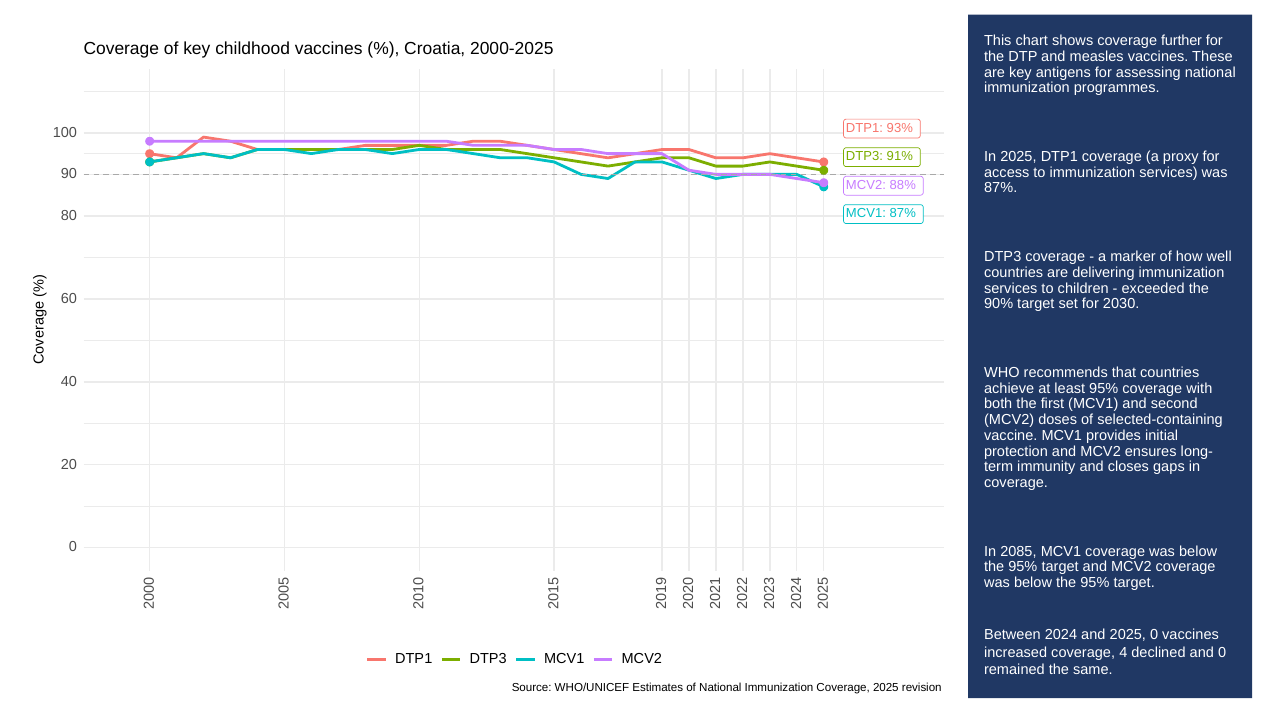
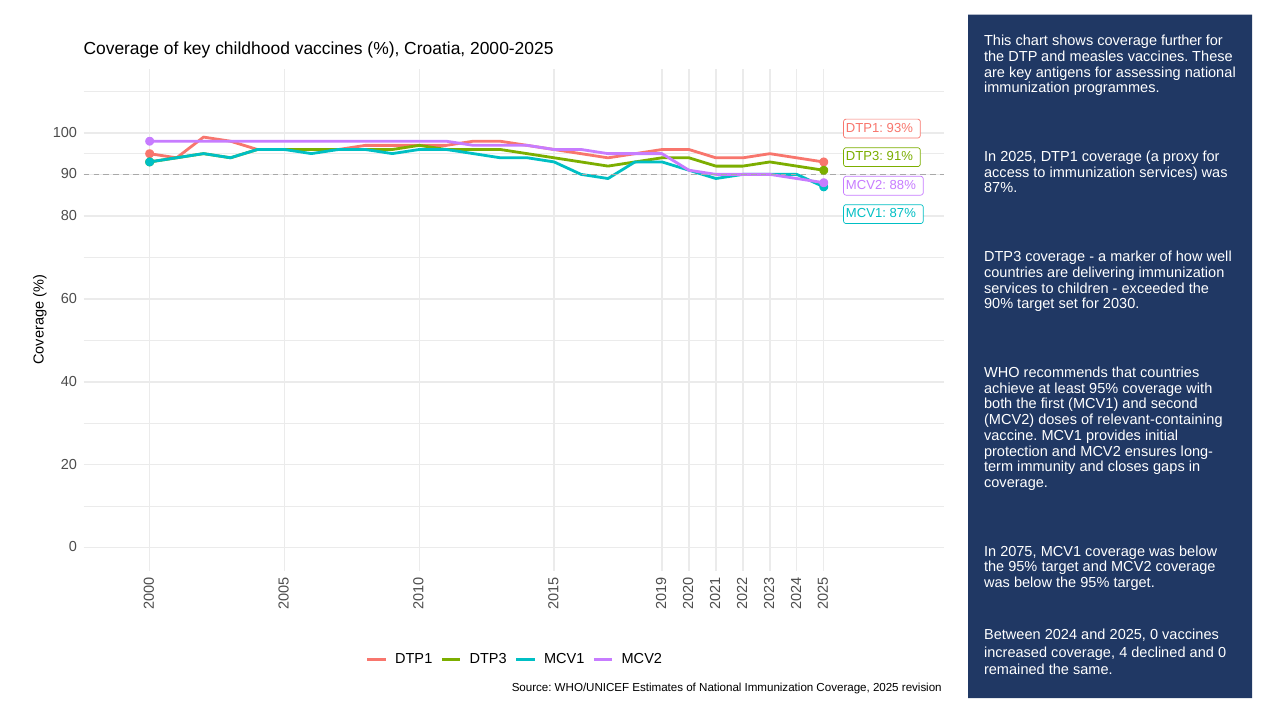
selected-containing: selected-containing -> relevant-containing
2085: 2085 -> 2075
